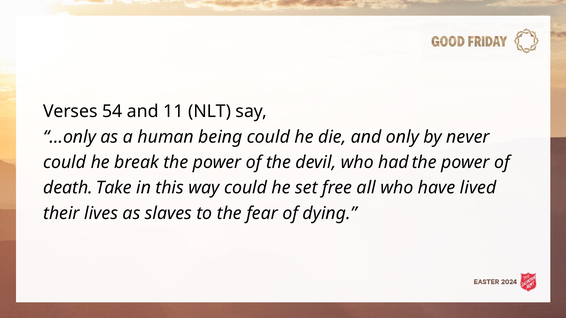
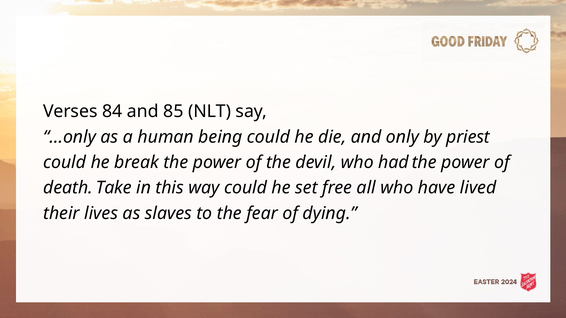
54: 54 -> 84
11: 11 -> 85
never: never -> priest
